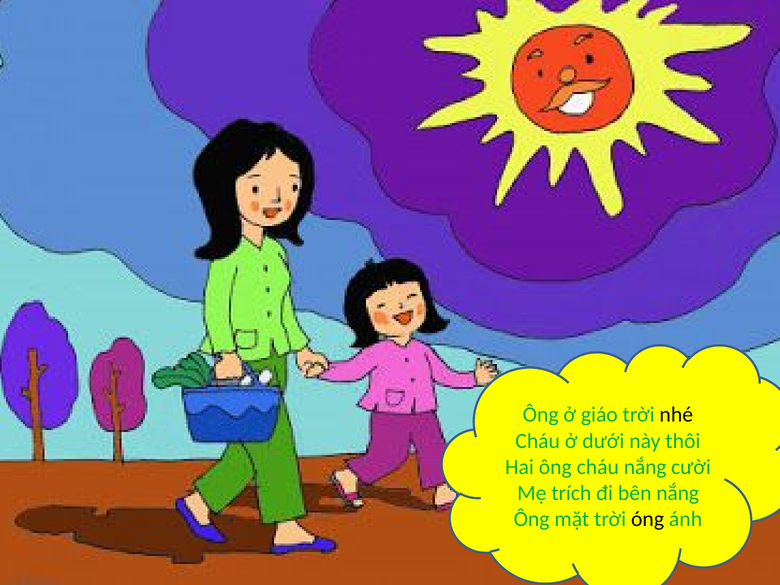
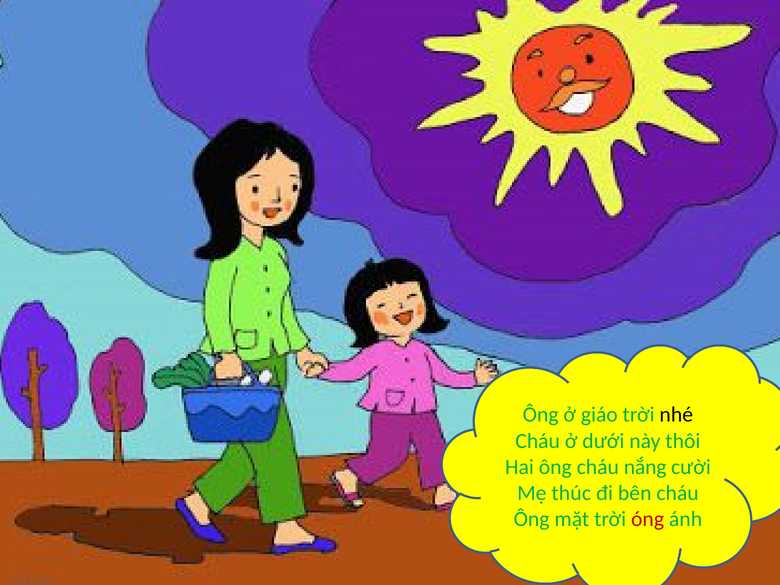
trích: trích -> thúc
bên nắng: nắng -> cháu
óng colour: black -> red
